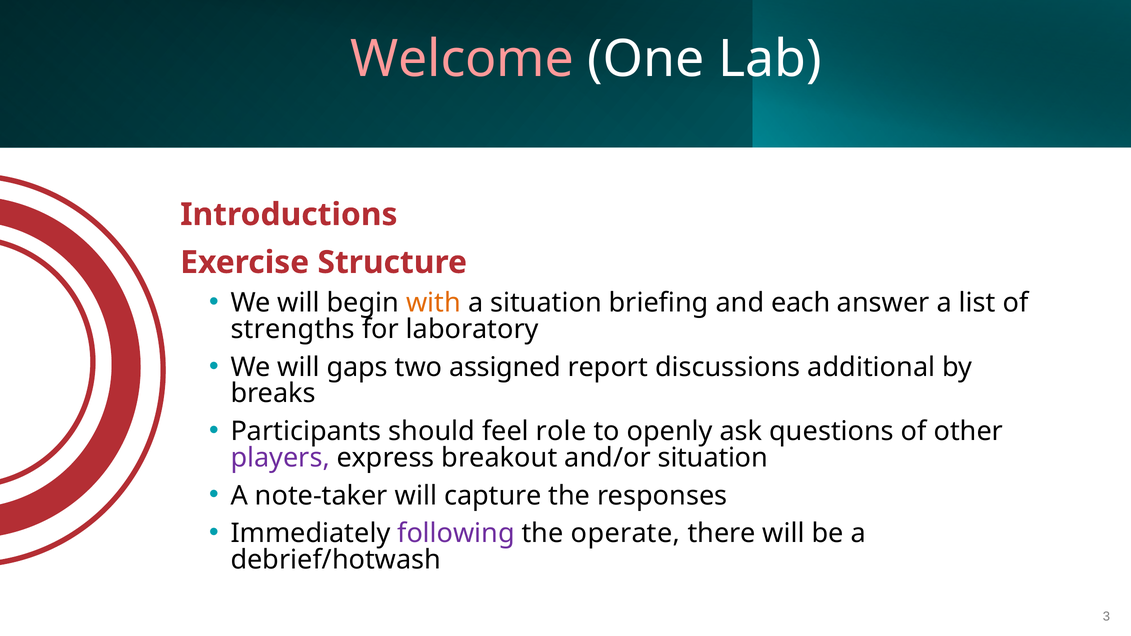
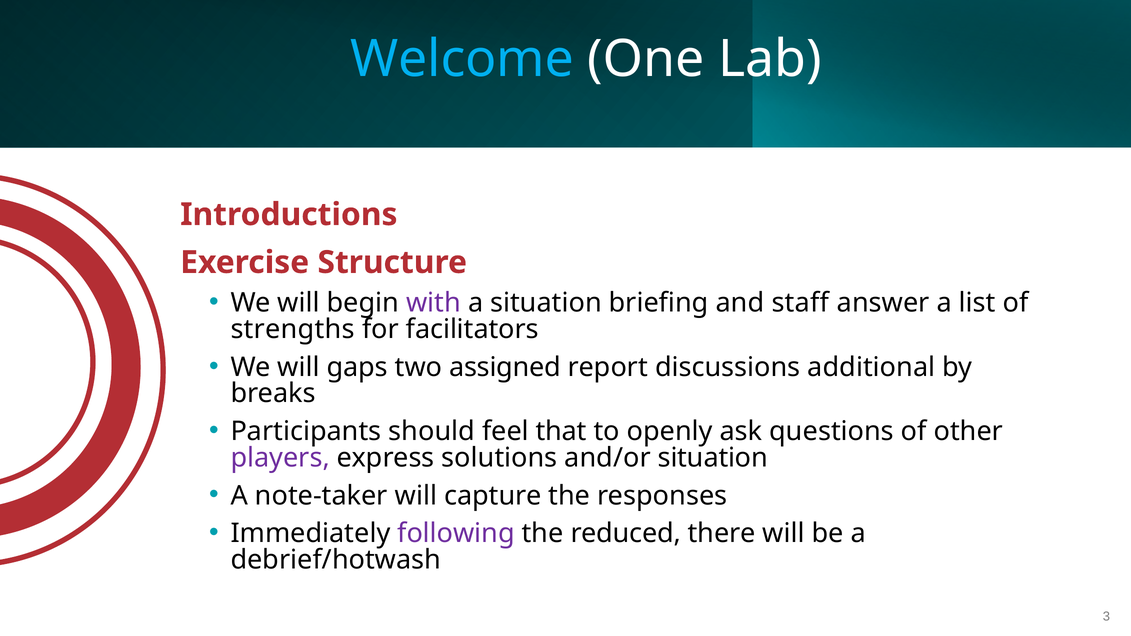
Welcome colour: pink -> light blue
with colour: orange -> purple
each: each -> staff
laboratory: laboratory -> facilitators
role: role -> that
breakout: breakout -> solutions
operate: operate -> reduced
